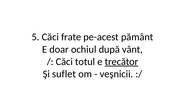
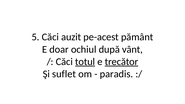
frate: frate -> auzit
totul underline: none -> present
veşnicii: veşnicii -> paradis
